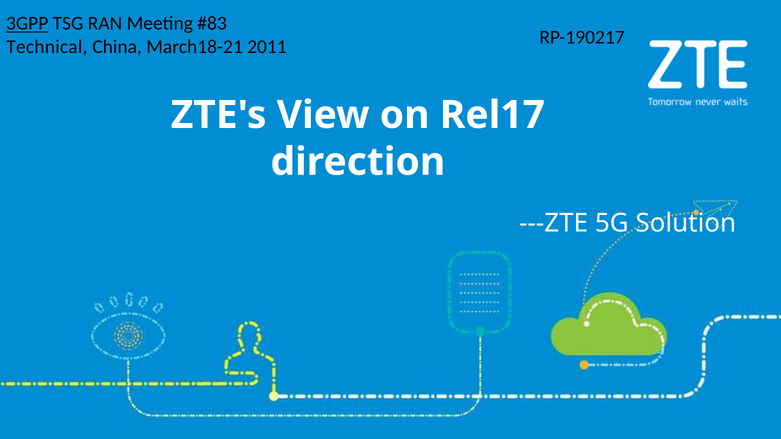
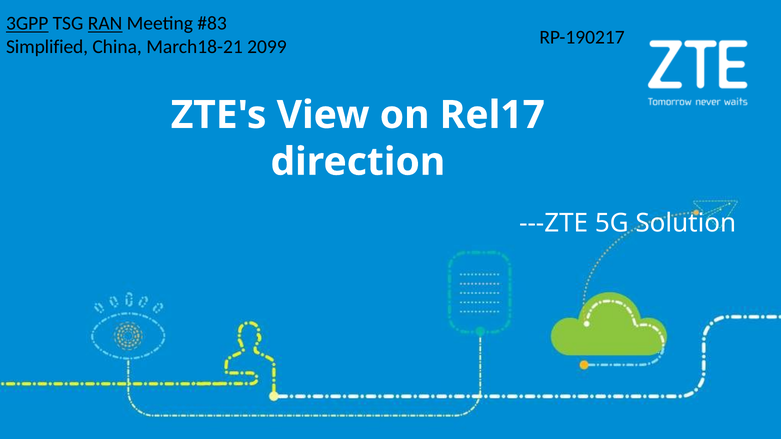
RAN underline: none -> present
Technical: Technical -> Simplified
2011: 2011 -> 2099
